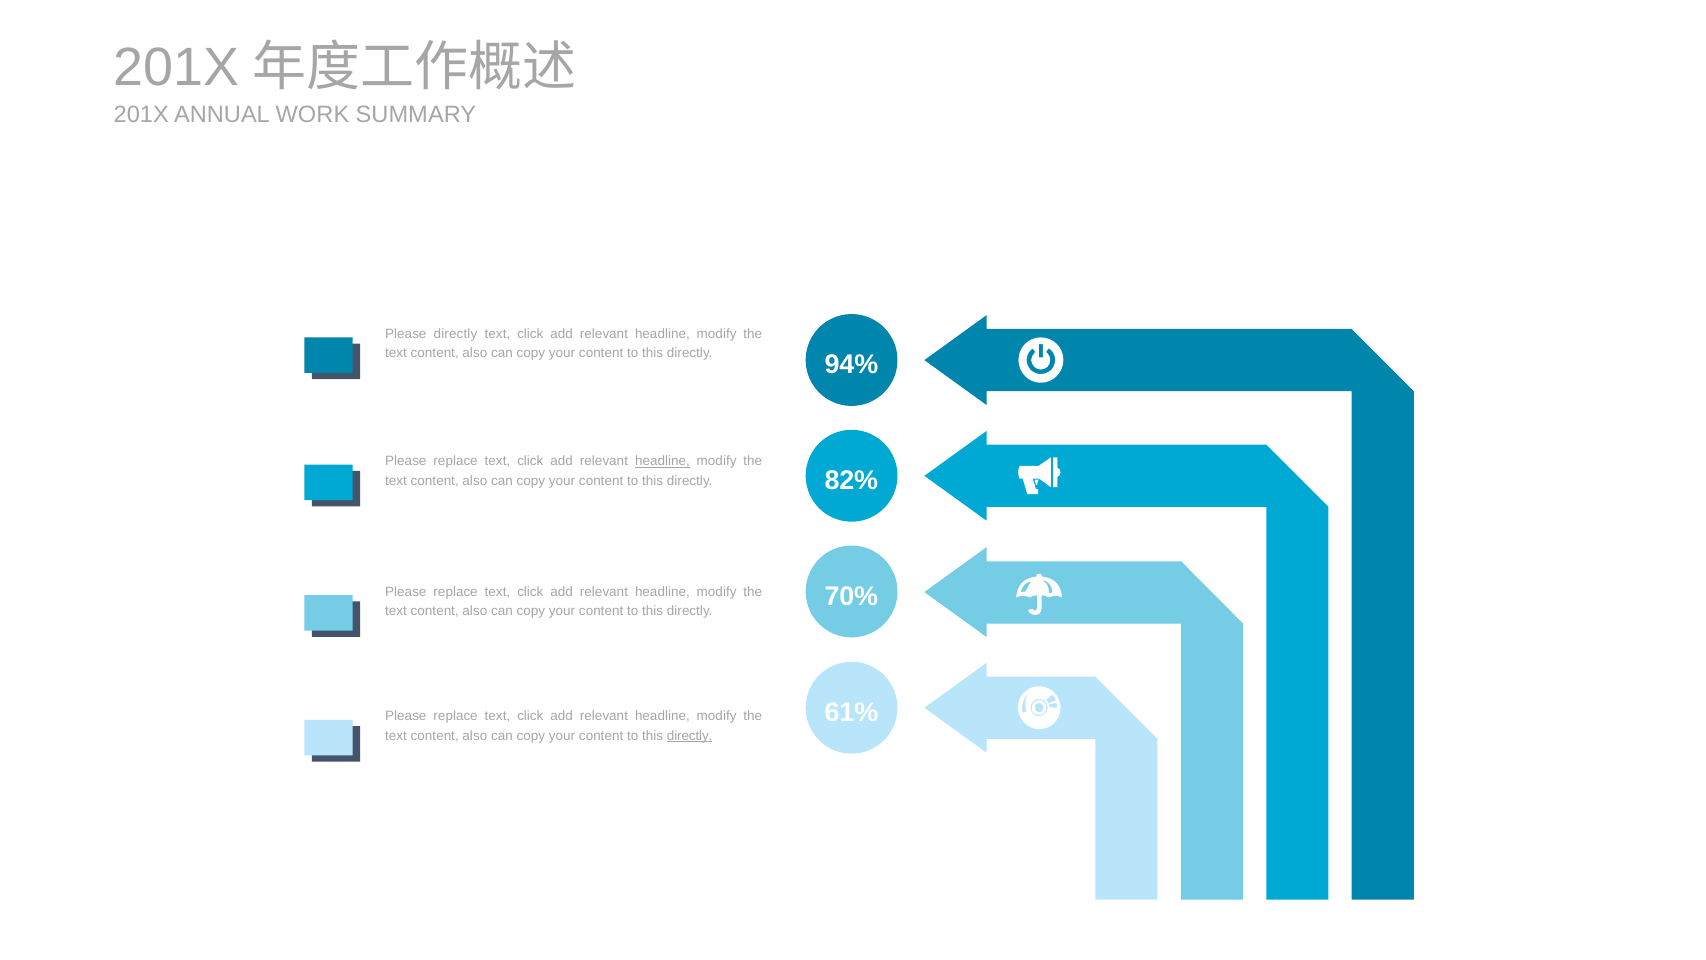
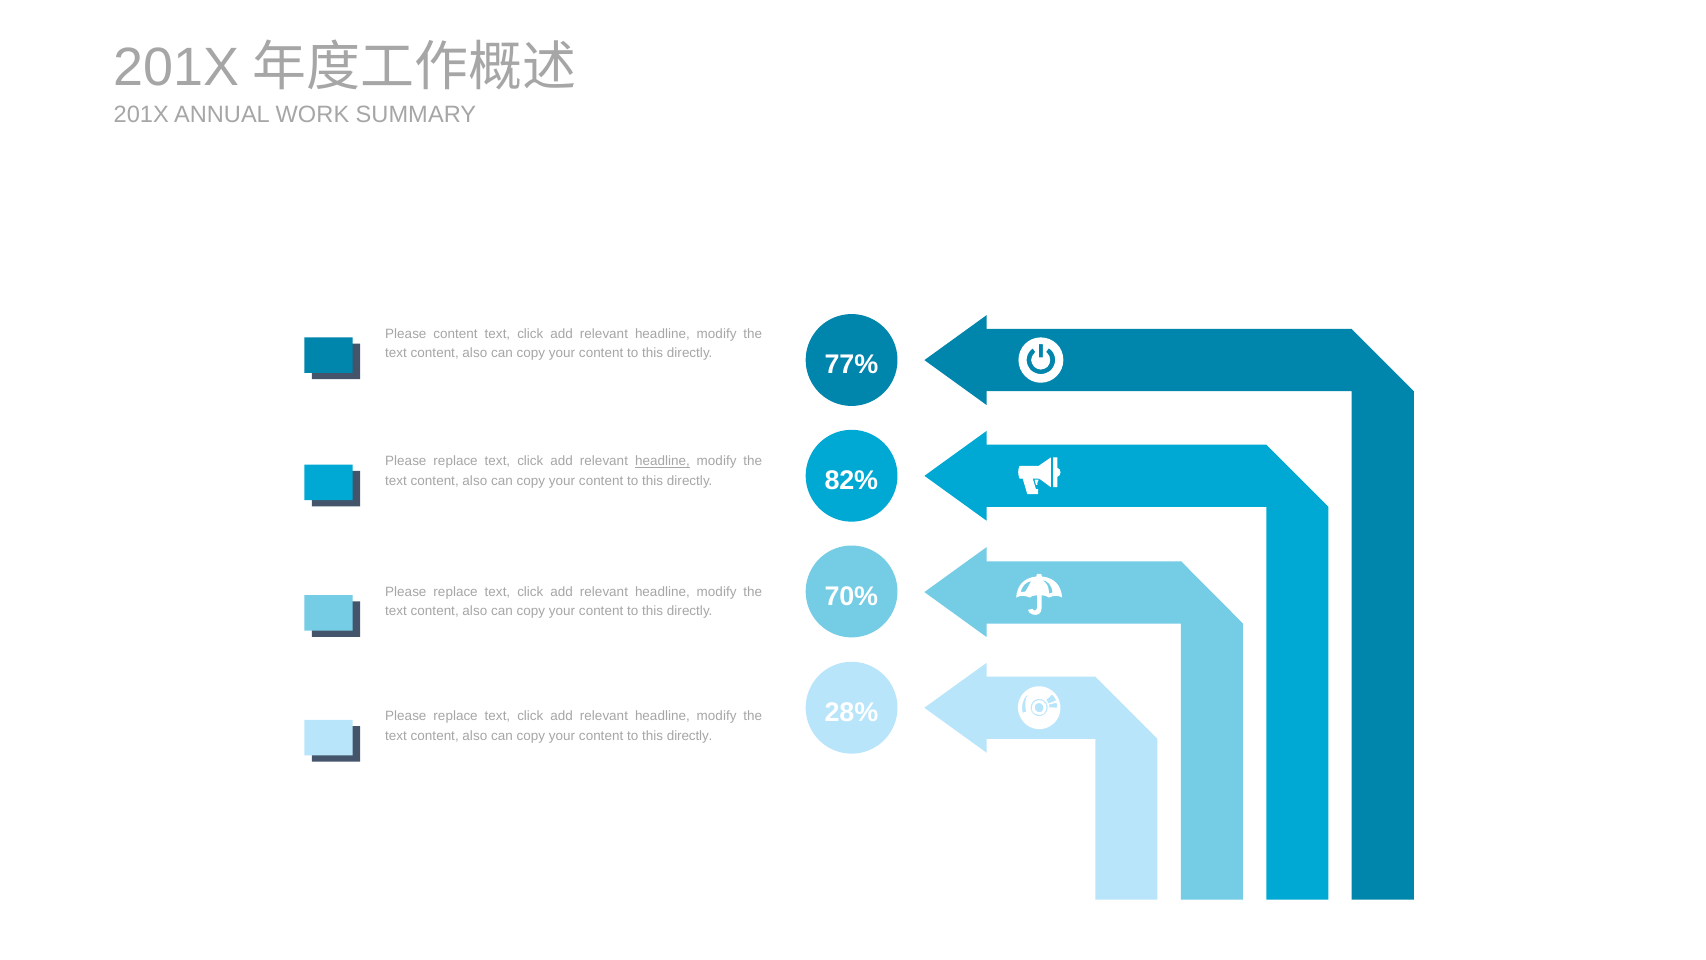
Please directly: directly -> content
94%: 94% -> 77%
61%: 61% -> 28%
directly at (690, 736) underline: present -> none
